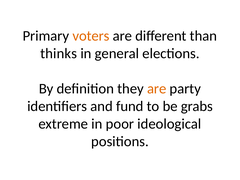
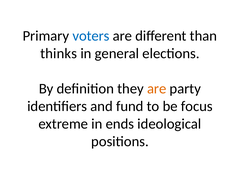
voters colour: orange -> blue
grabs: grabs -> focus
poor: poor -> ends
